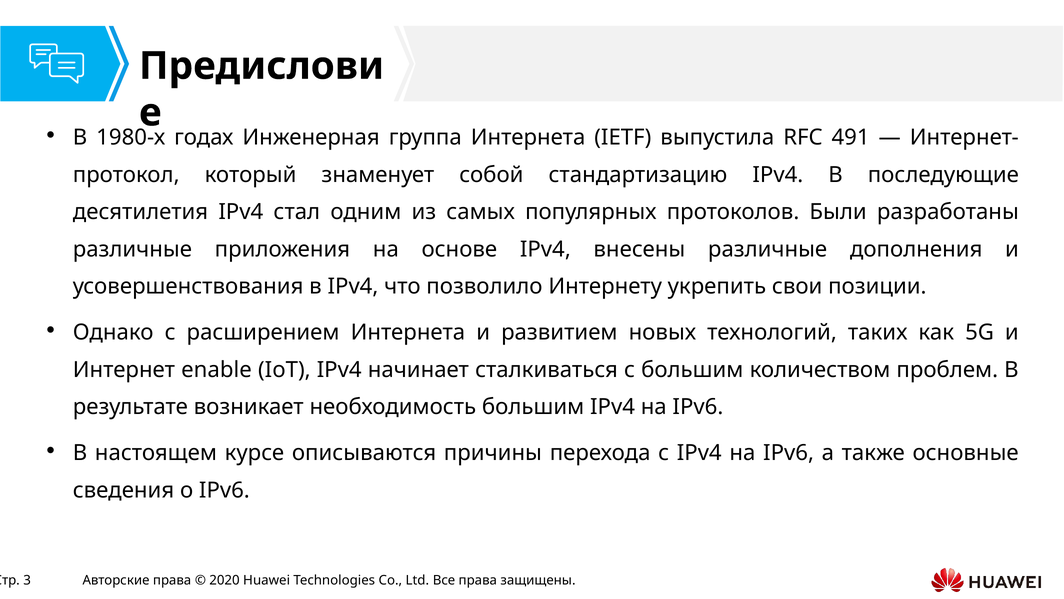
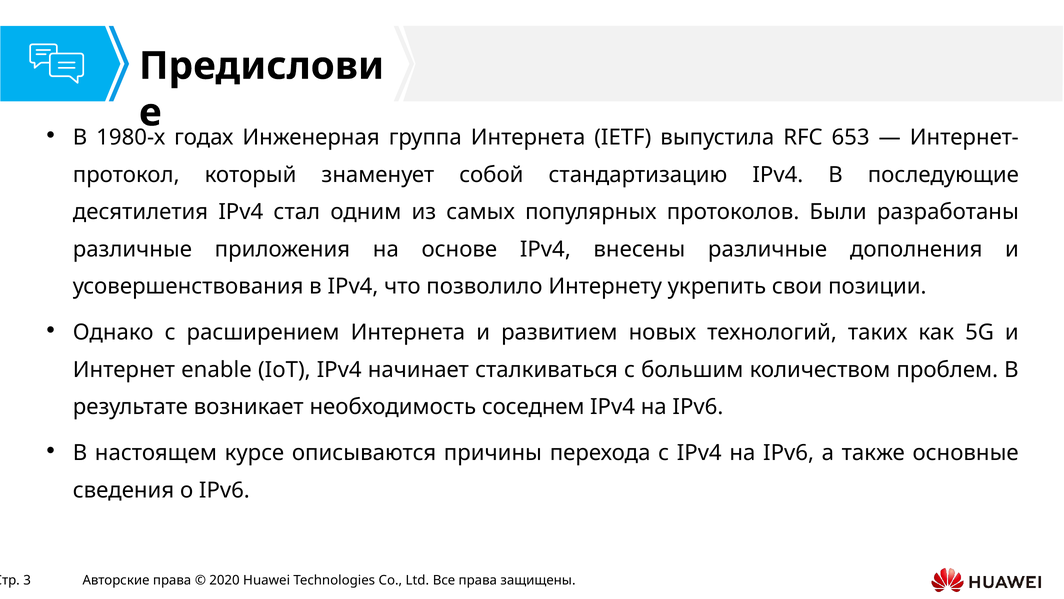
491: 491 -> 653
необходимость большим: большим -> соседнем
